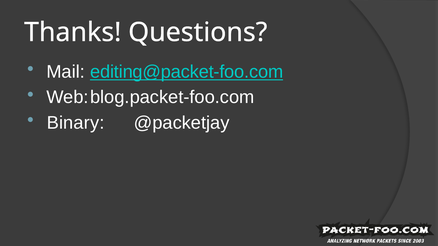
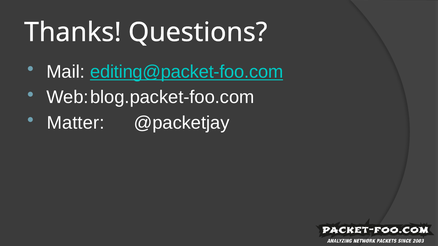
Binary: Binary -> Matter
